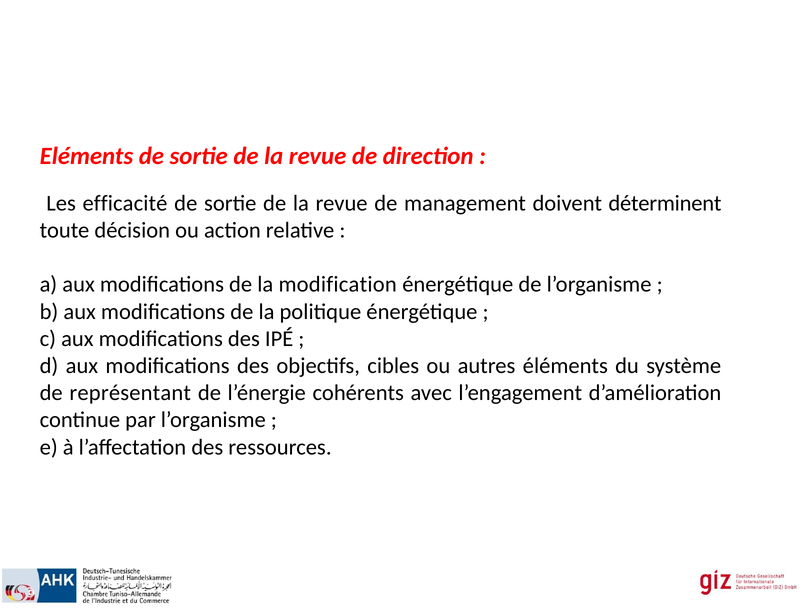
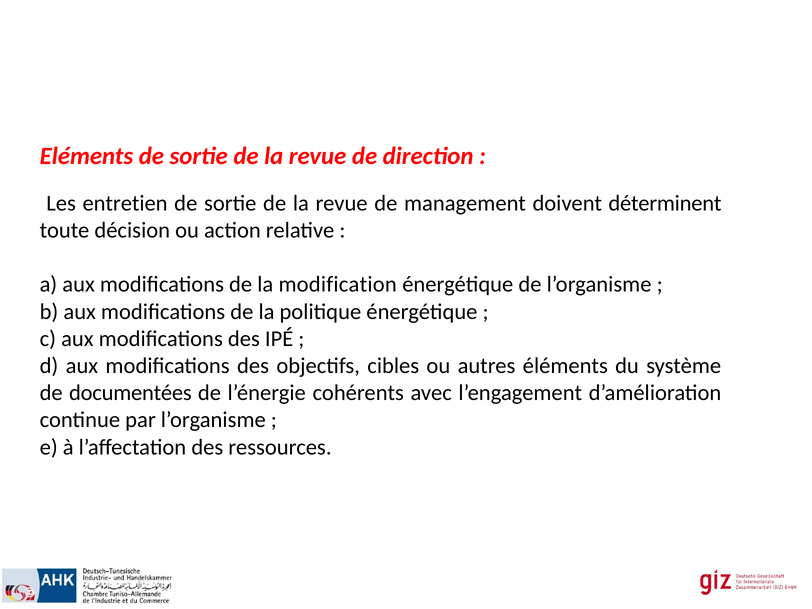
efficacité: efficacité -> entretien
représentant: représentant -> documentées
